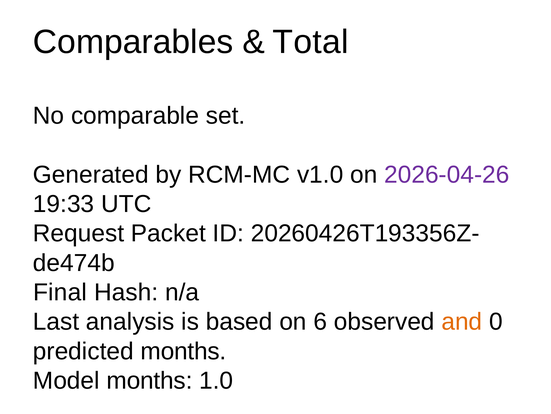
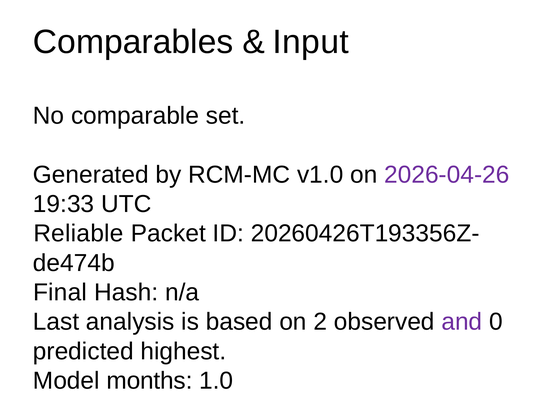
Total: Total -> Input
Request: Request -> Reliable
6: 6 -> 2
and colour: orange -> purple
predicted months: months -> highest
